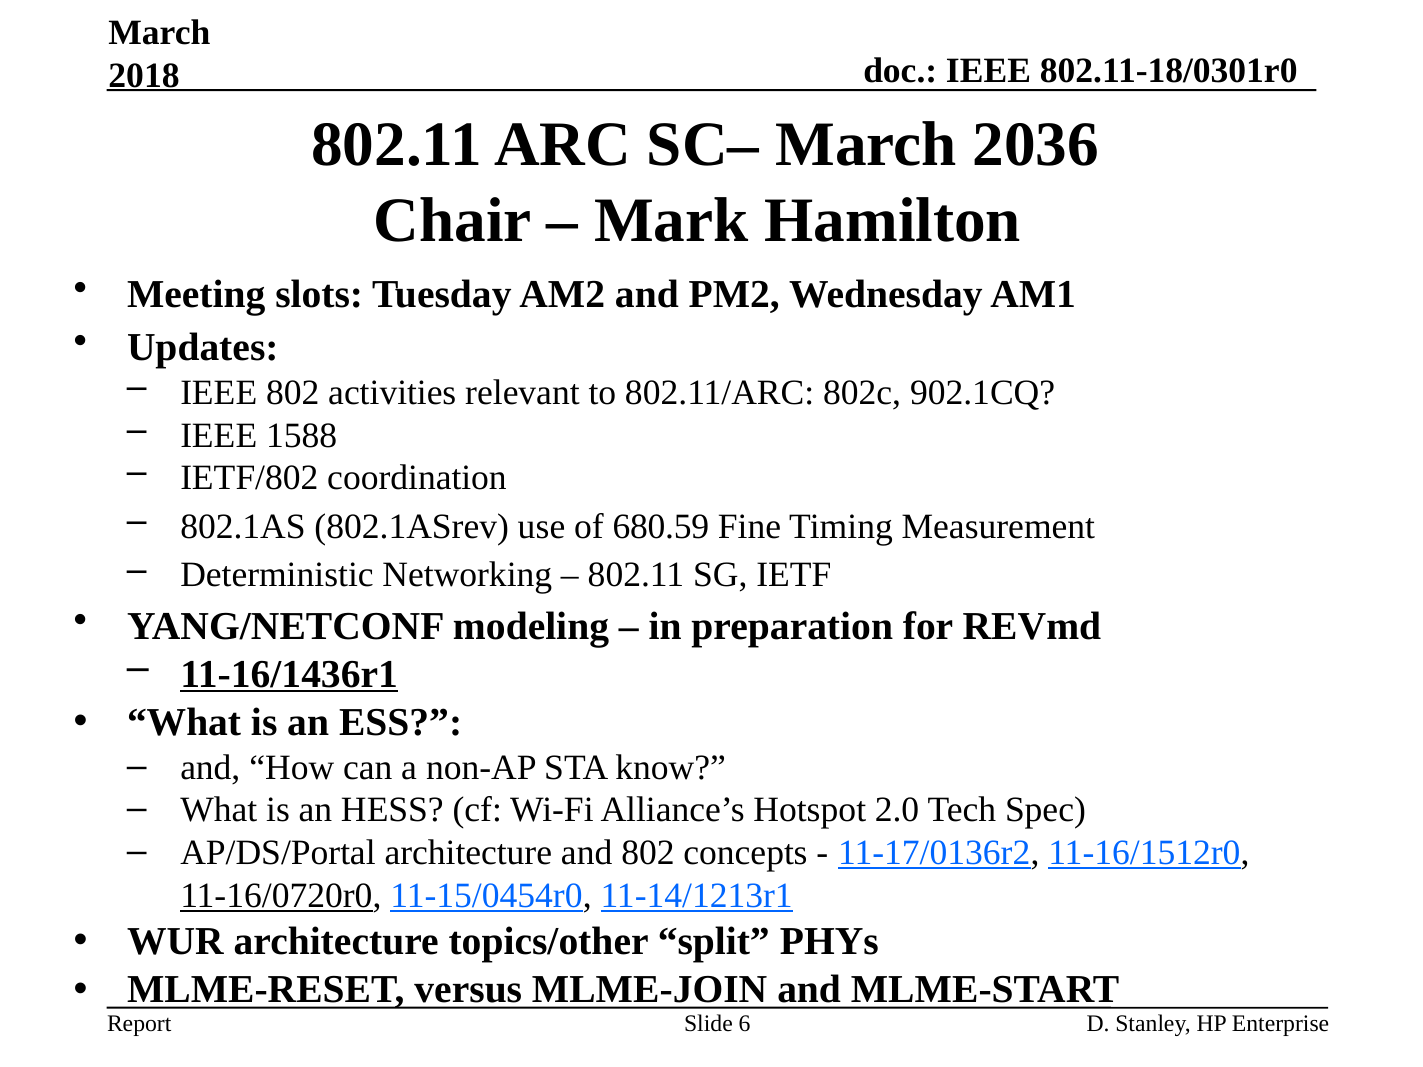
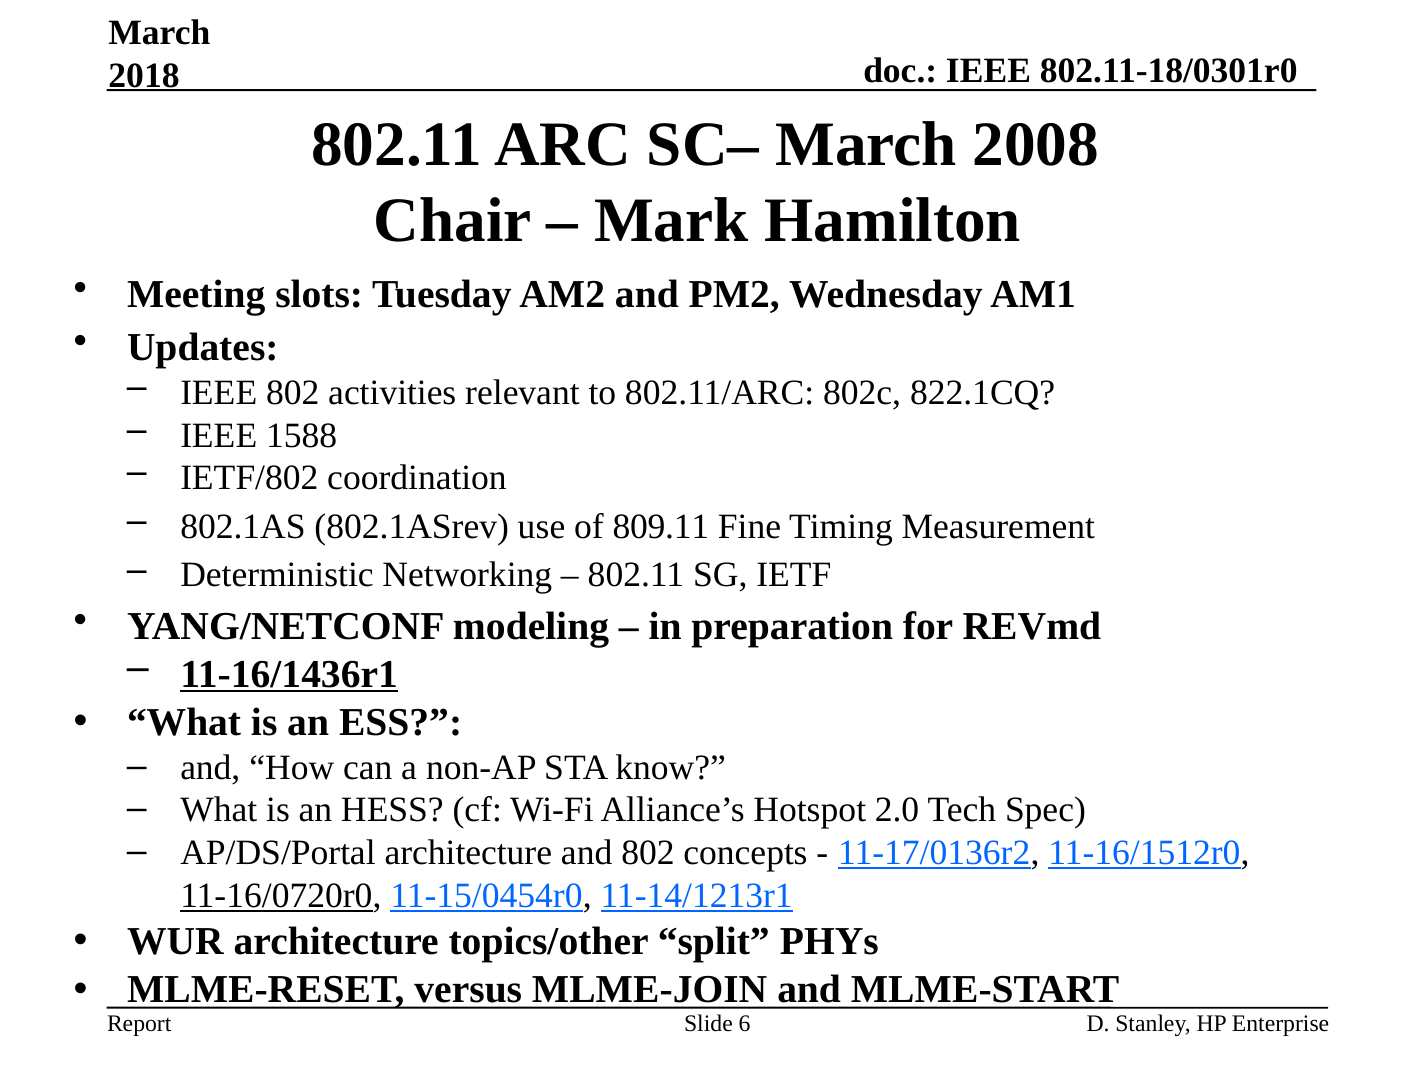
2036: 2036 -> 2008
902.1CQ: 902.1CQ -> 822.1CQ
680.59: 680.59 -> 809.11
